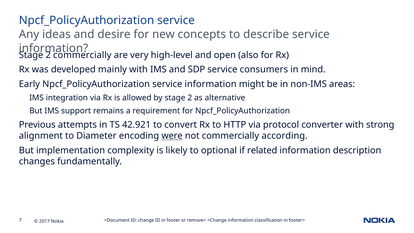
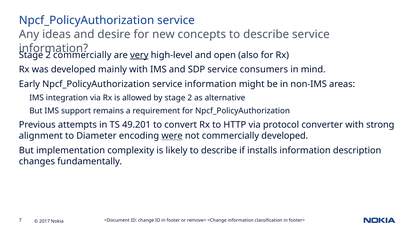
very underline: none -> present
42.921: 42.921 -> 49.201
commercially according: according -> developed
likely to optional: optional -> describe
related: related -> installs
